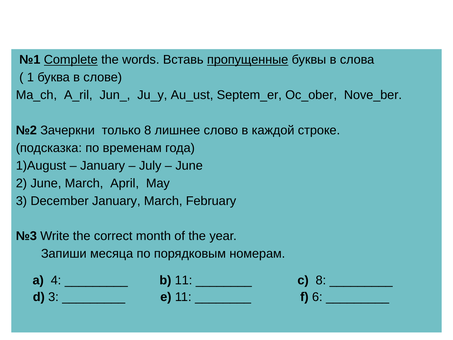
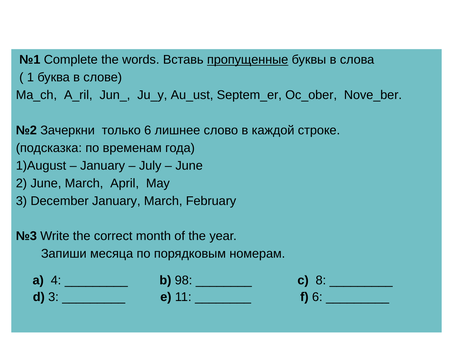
Complete underline: present -> none
только 8: 8 -> 6
b 11: 11 -> 98
